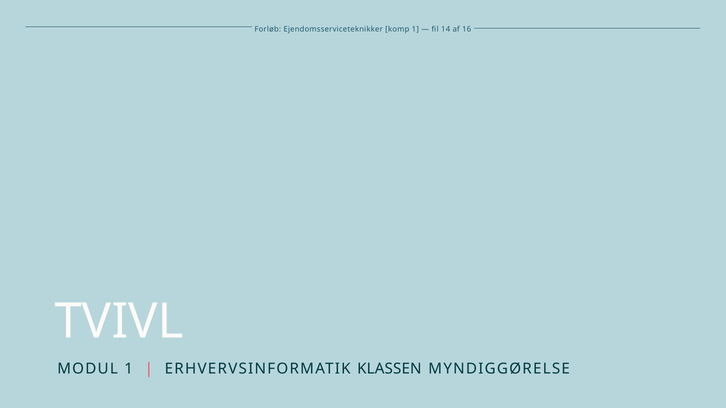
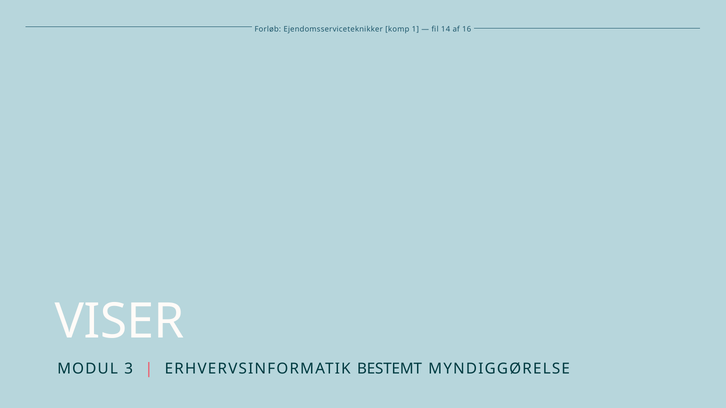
TVIVL: TVIVL -> VISER
MODUL 1: 1 -> 3
KLASSEN: KLASSEN -> BESTEMT
